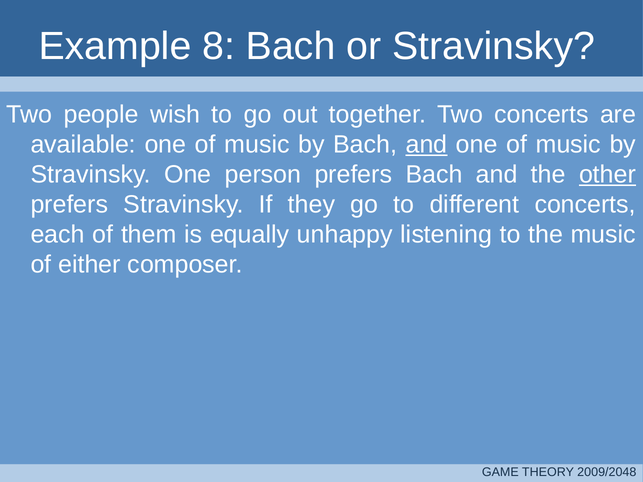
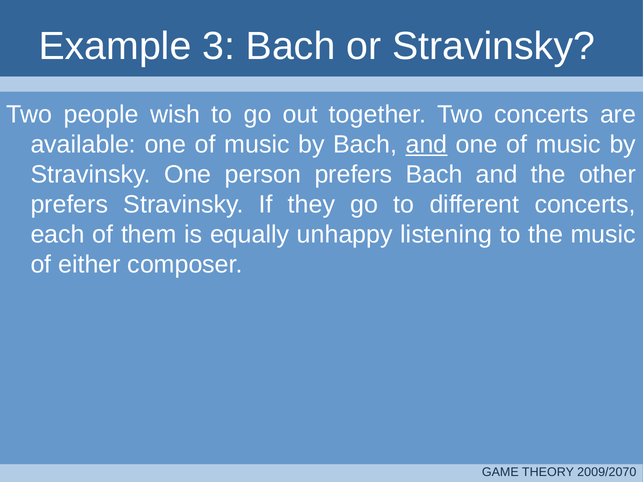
8: 8 -> 3
other underline: present -> none
2009/2048: 2009/2048 -> 2009/2070
